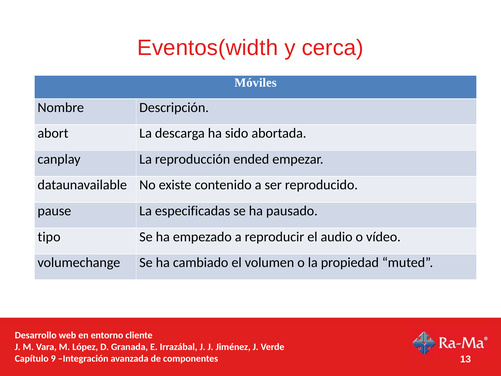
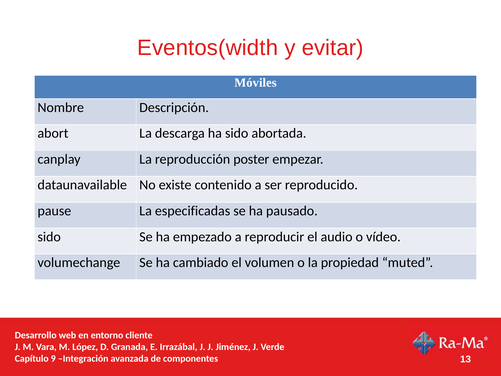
cerca: cerca -> evitar
ended: ended -> poster
tipo at (49, 237): tipo -> sido
